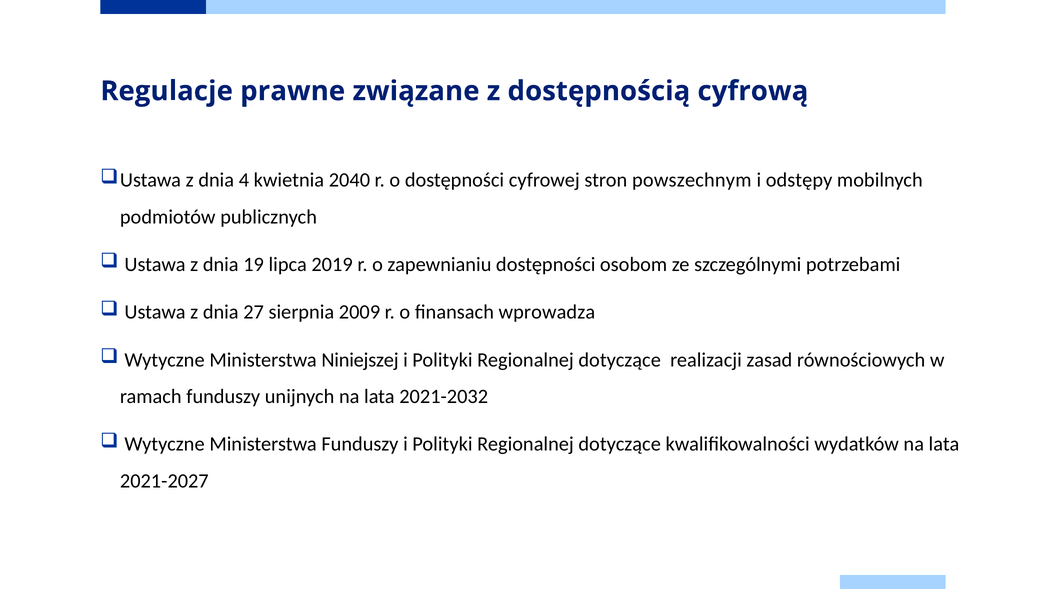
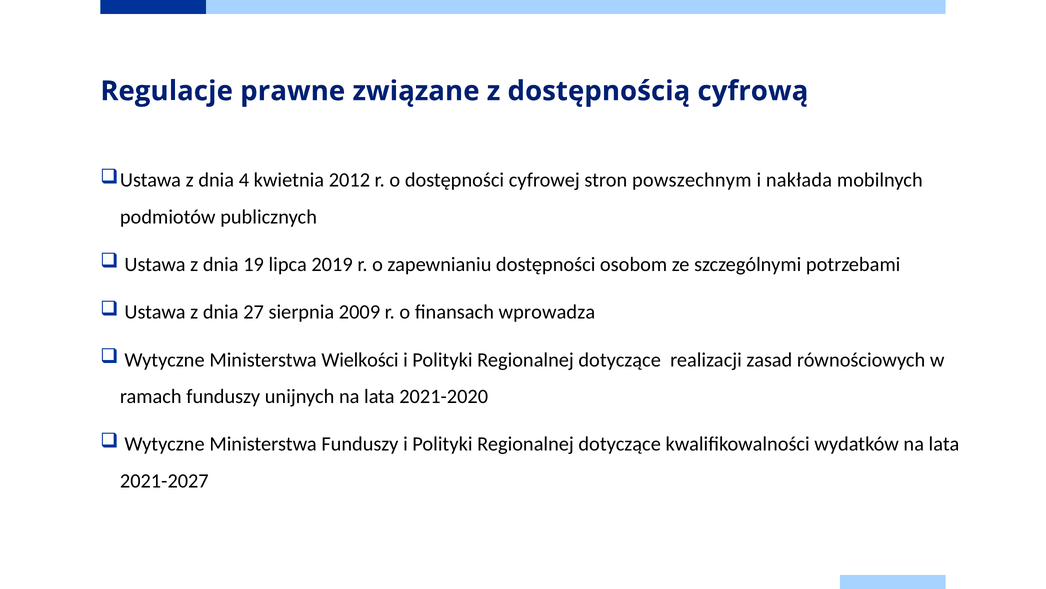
2040: 2040 -> 2012
odstępy: odstępy -> nakłada
Niniejszej: Niniejszej -> Wielkości
2021-2032: 2021-2032 -> 2021-2020
